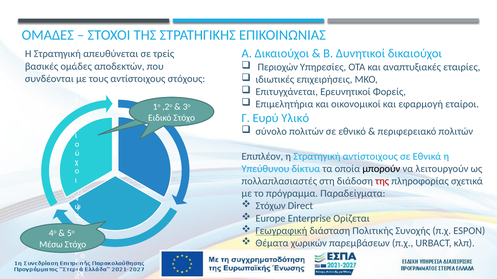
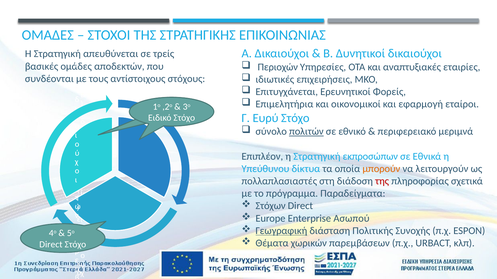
Ευρύ Υλικό: Υλικό -> Στόχο
πολιτών at (306, 132) underline: none -> present
περιφερειακό πολιτών: πολιτών -> μεριμνά
Στρατηγική αντίστοιχους: αντίστοιχους -> εκπροσώπων
μπορούν colour: black -> orange
Ορίζεται: Ορίζεται -> Ασωπού
Μέσω at (51, 245): Μέσω -> Direct
